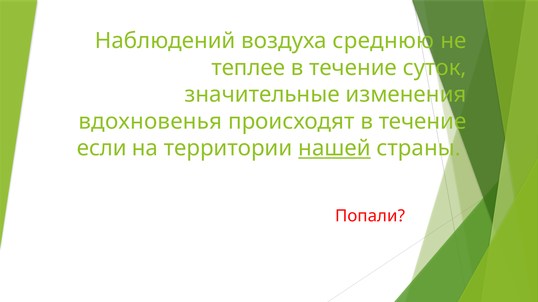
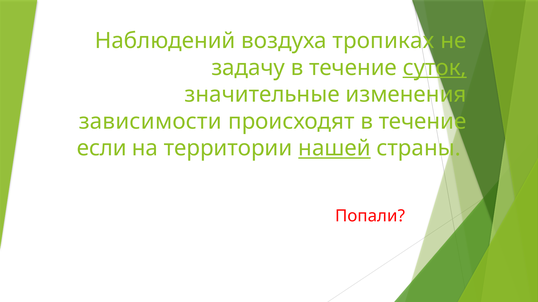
среднюю: среднюю -> тропиках
теплее: теплее -> задачу
суток underline: none -> present
вдохновенья: вдохновенья -> зависимости
